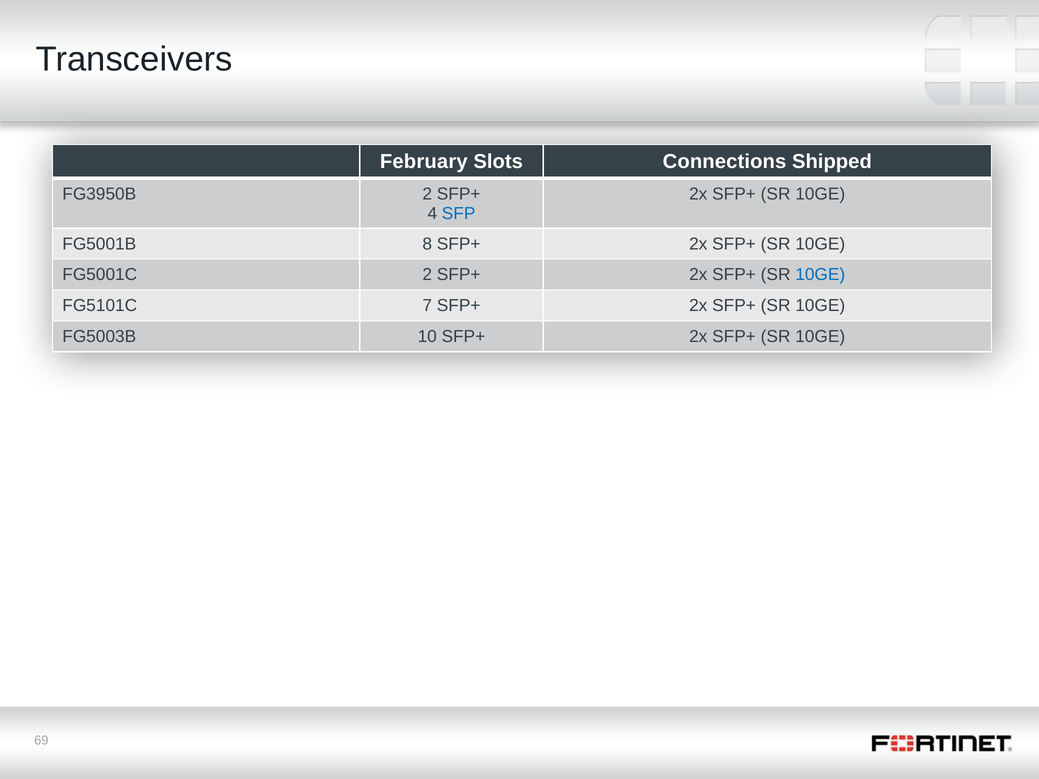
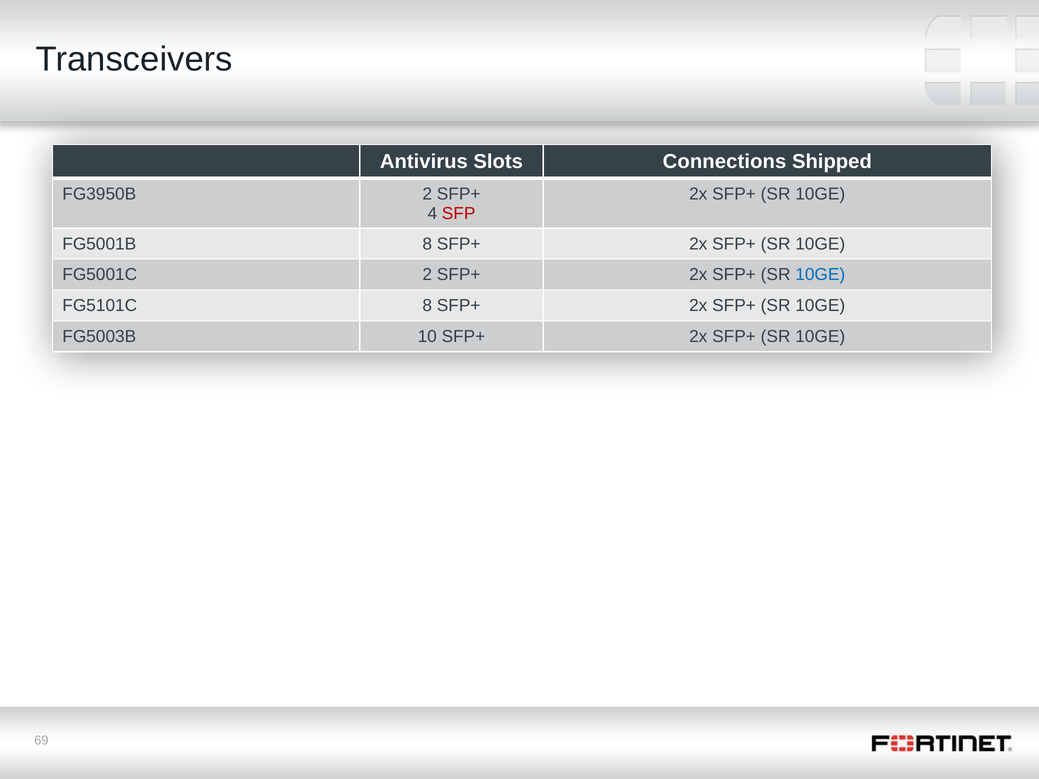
February: February -> Antivirus
SFP colour: blue -> red
FG5101C 7: 7 -> 8
